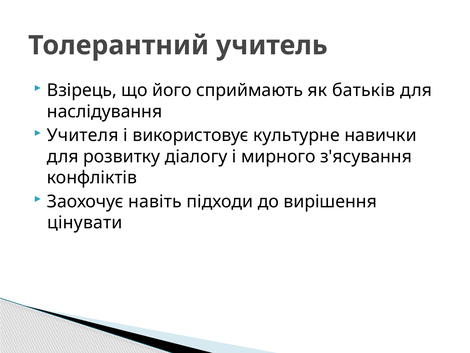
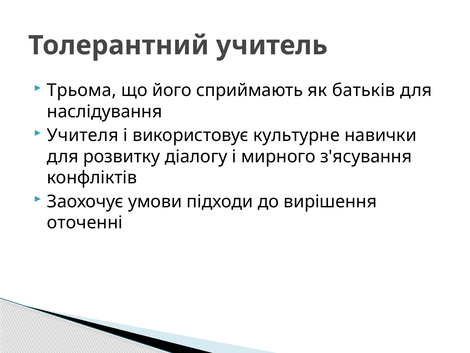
Взірець: Взірець -> Трьома
навіть: навіть -> умови
цінувати: цінувати -> оточенні
